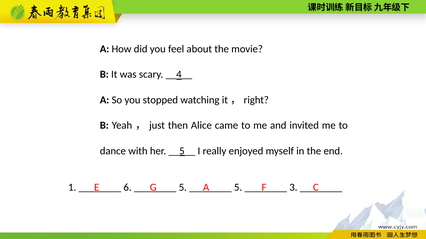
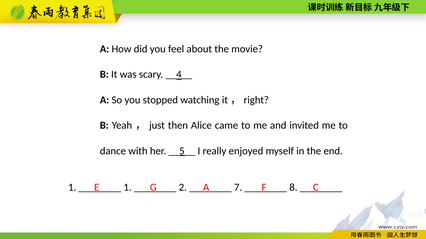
6 at (127, 188): 6 -> 1
5 at (183, 188): 5 -> 2
5 at (238, 188): 5 -> 7
3: 3 -> 8
